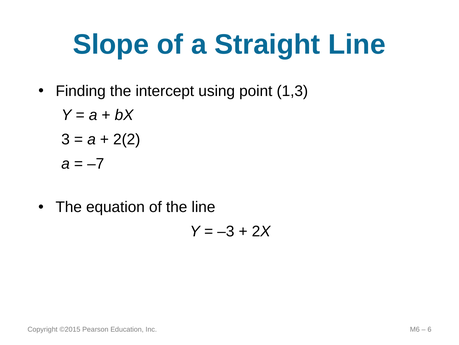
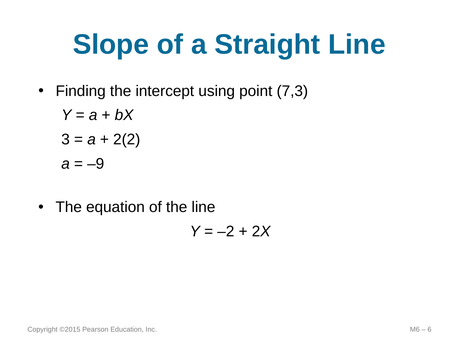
1,3: 1,3 -> 7,3
–7: –7 -> –9
–3: –3 -> –2
